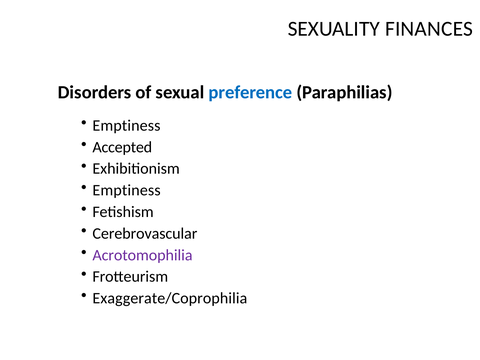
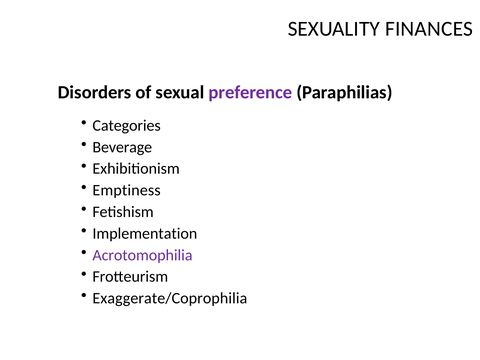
preference colour: blue -> purple
Emptiness at (126, 126): Emptiness -> Categories
Accepted: Accepted -> Beverage
Cerebrovascular: Cerebrovascular -> Implementation
